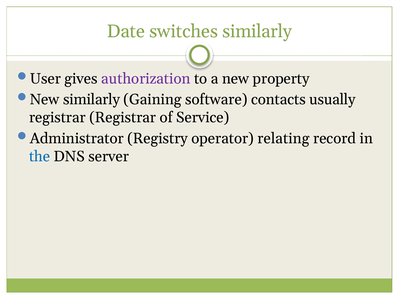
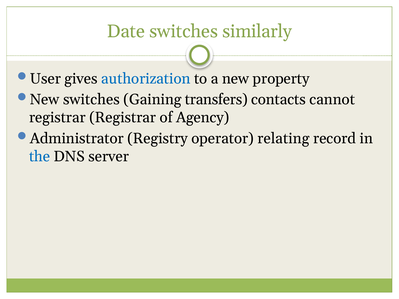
authorization colour: purple -> blue
New similarly: similarly -> switches
software: software -> transfers
usually: usually -> cannot
Service: Service -> Agency
